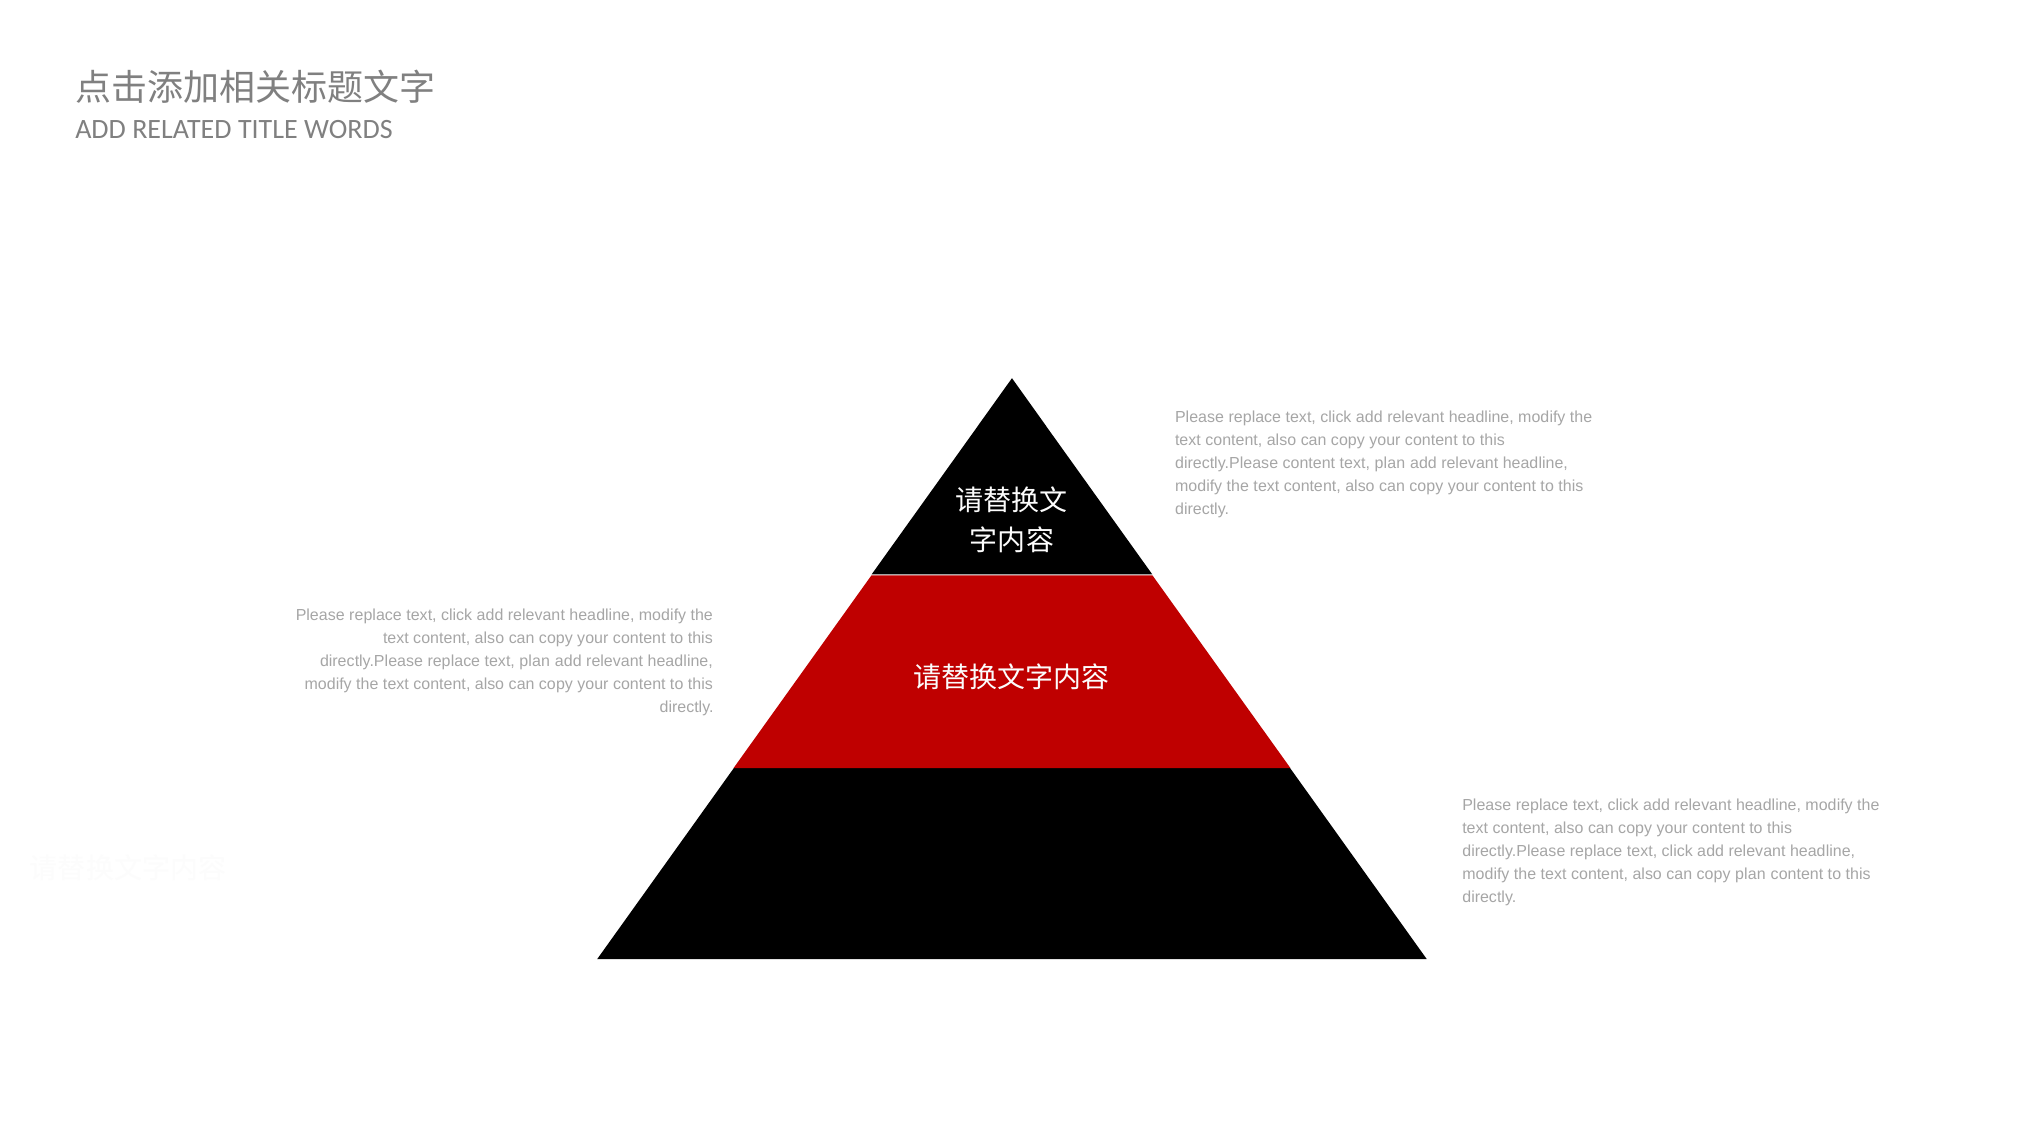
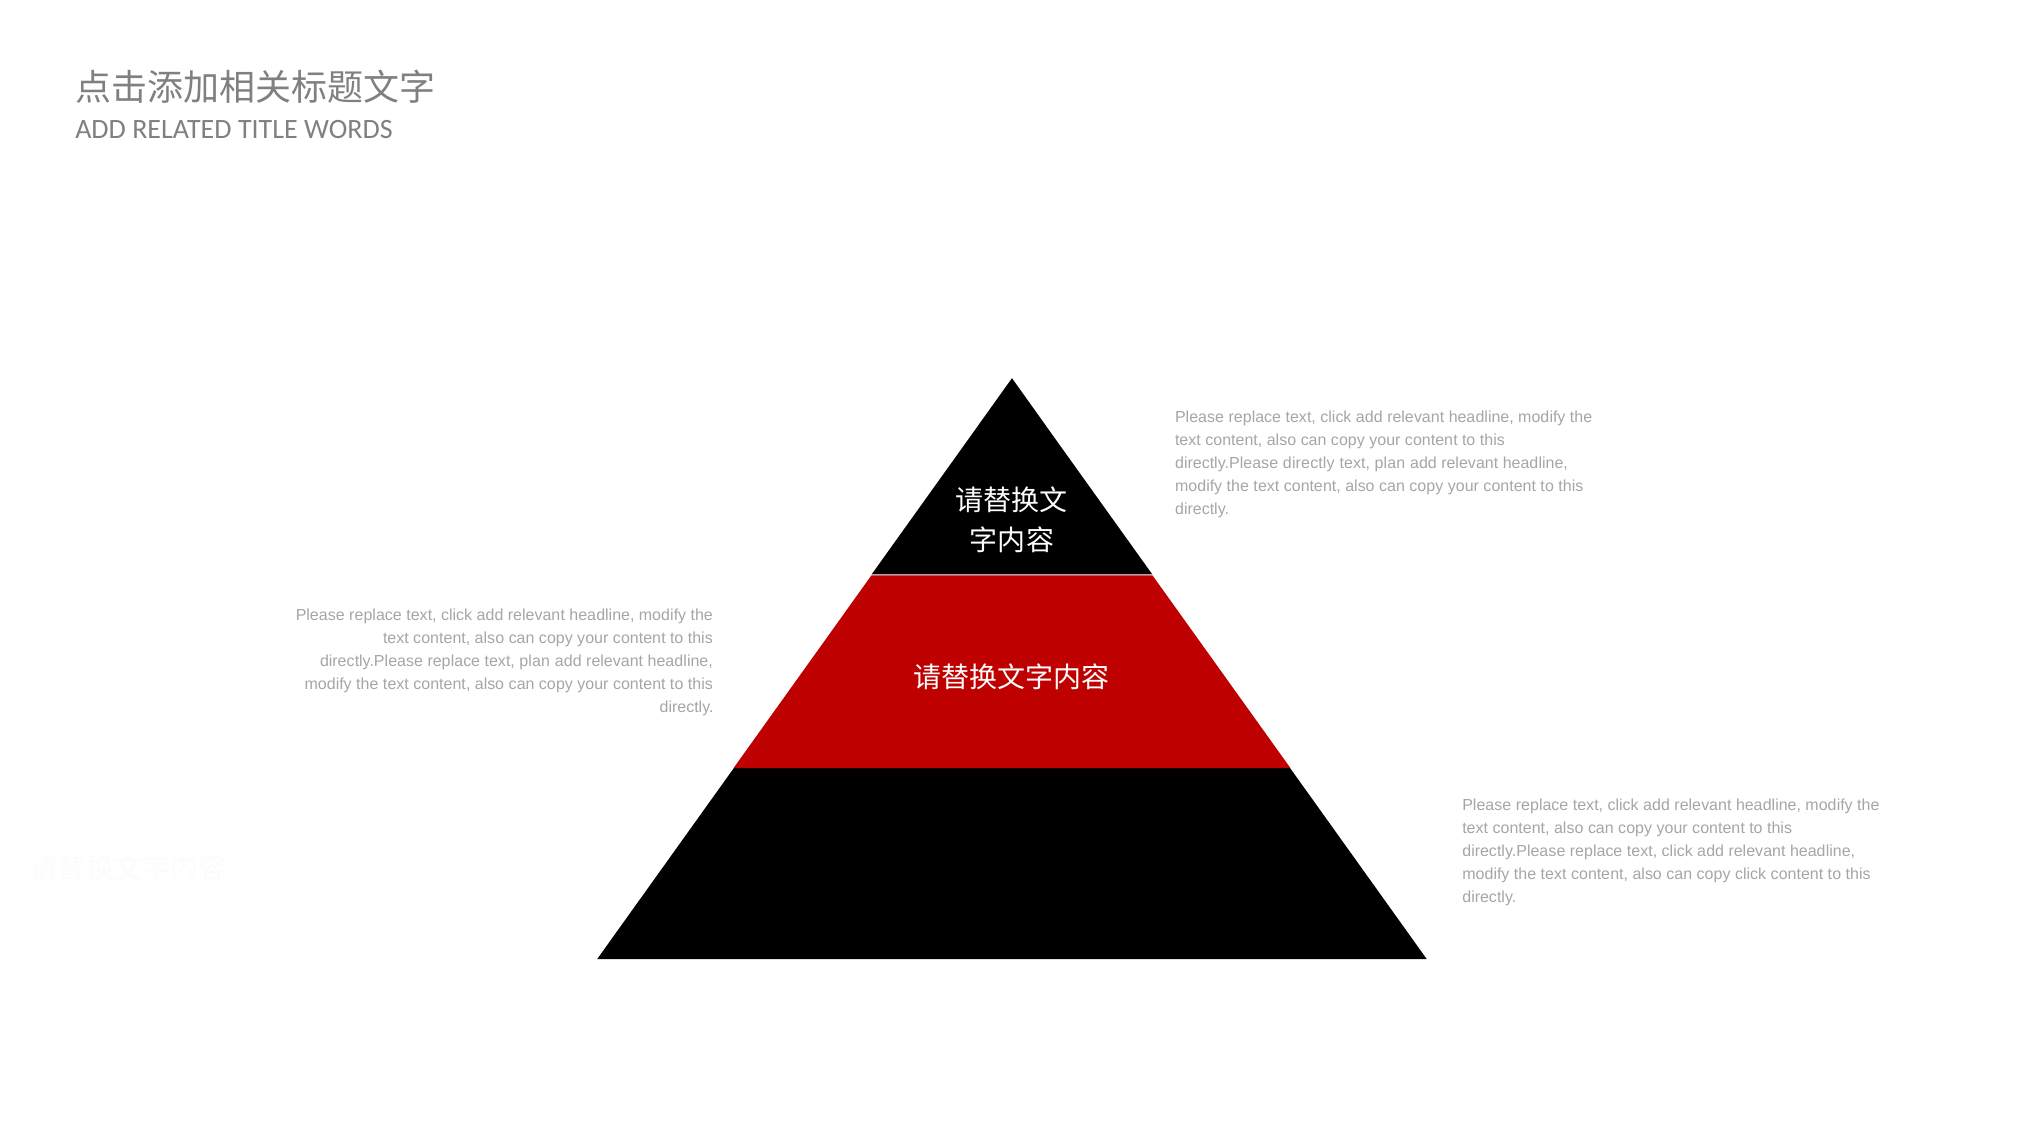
directly.Please content: content -> directly
copy plan: plan -> click
